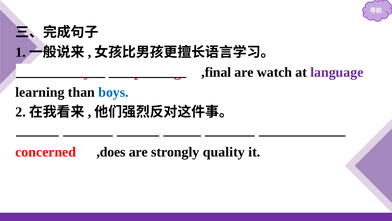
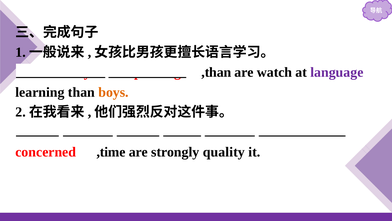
,final: ,final -> ,than
boys colour: blue -> orange
,does: ,does -> ,time
